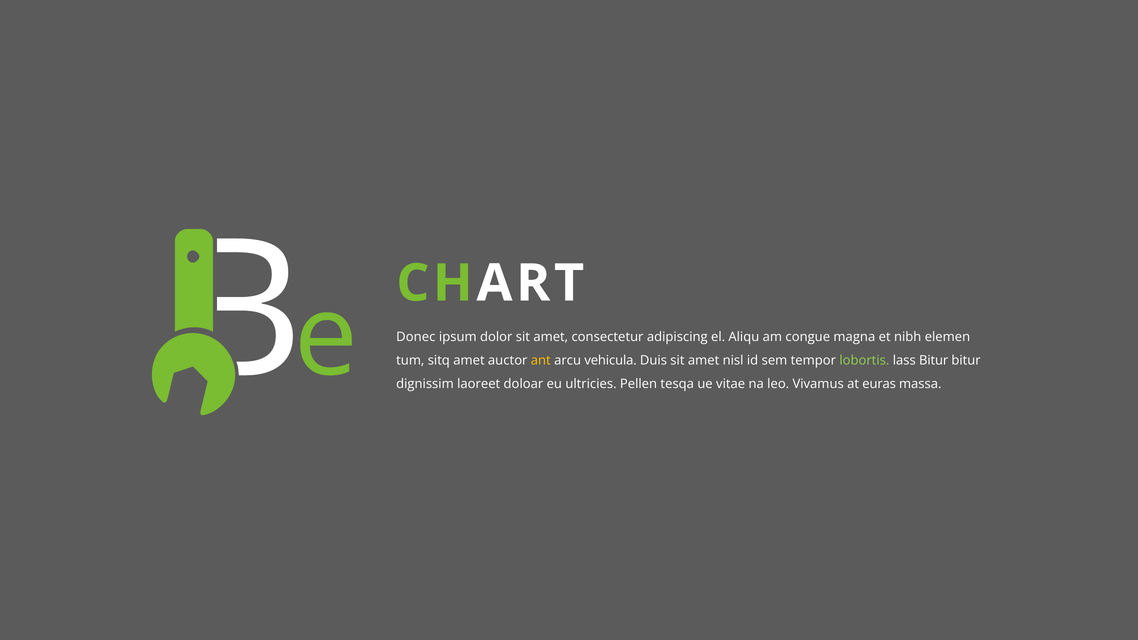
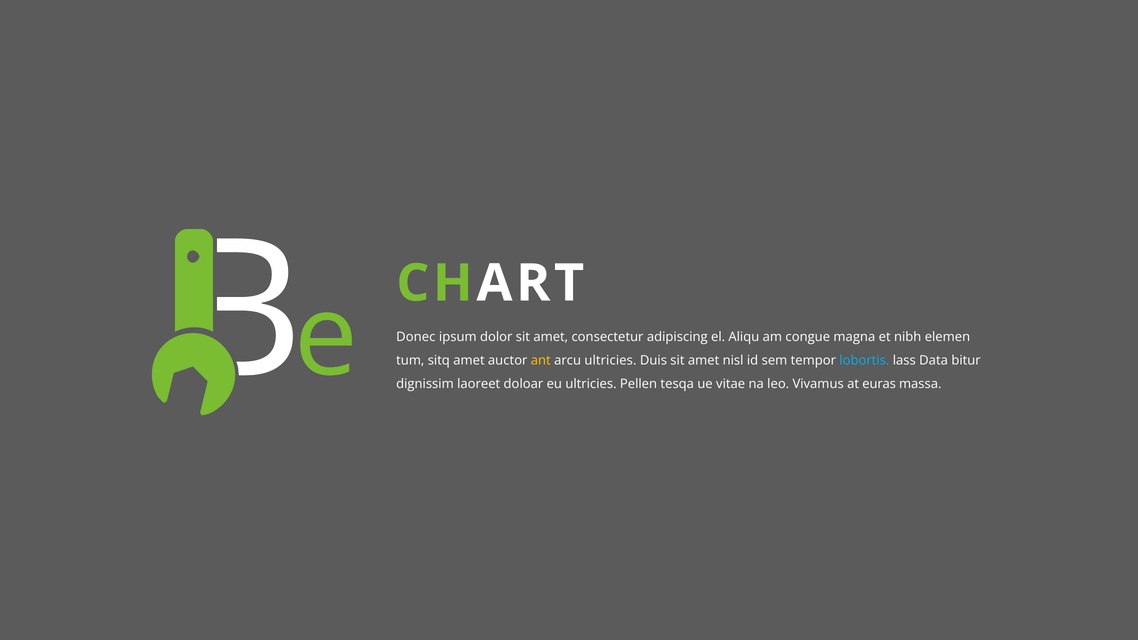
arcu vehicula: vehicula -> ultricies
lobortis colour: light green -> light blue
lass Bitur: Bitur -> Data
